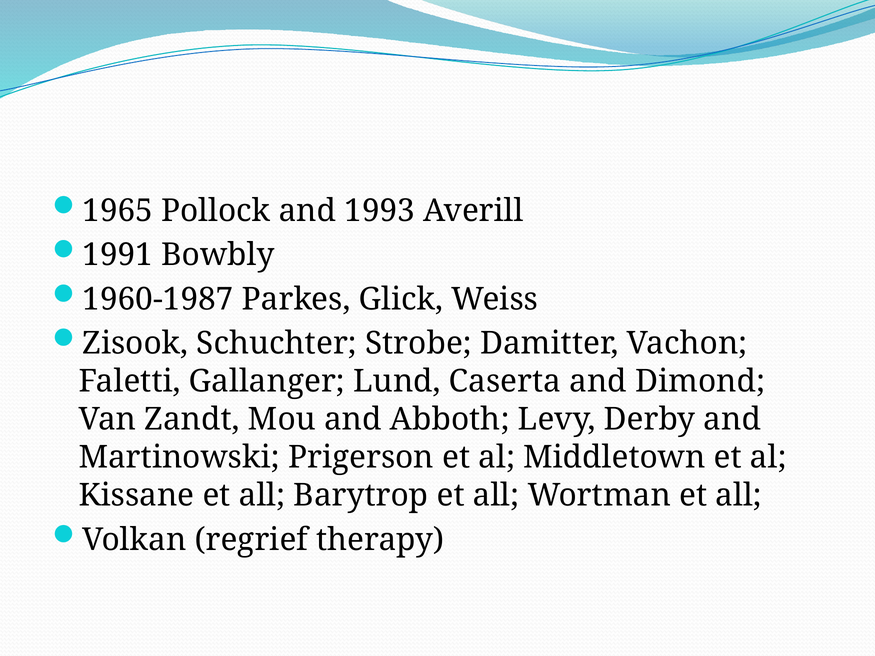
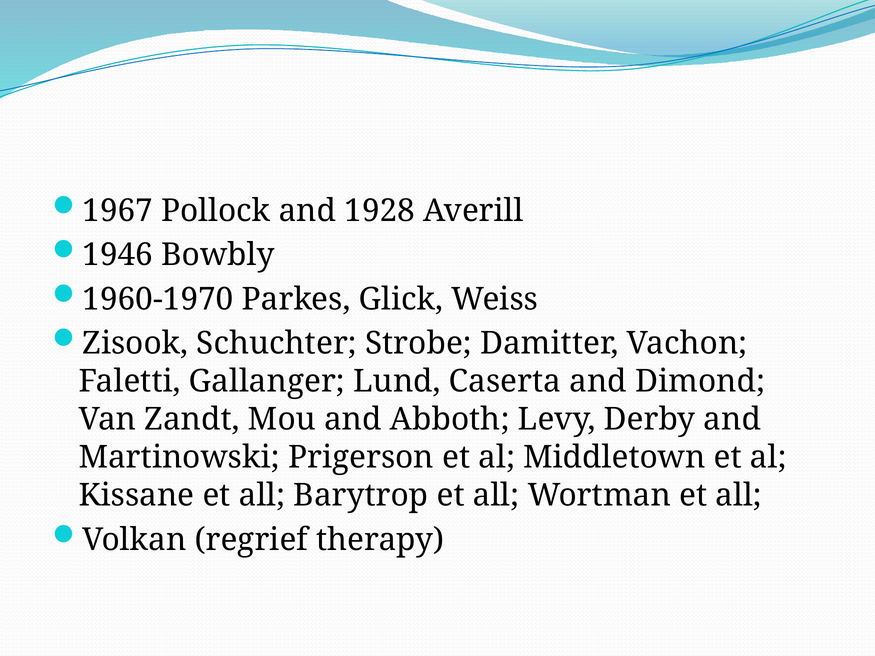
1965: 1965 -> 1967
1993: 1993 -> 1928
1991: 1991 -> 1946
1960-1987: 1960-1987 -> 1960-1970
